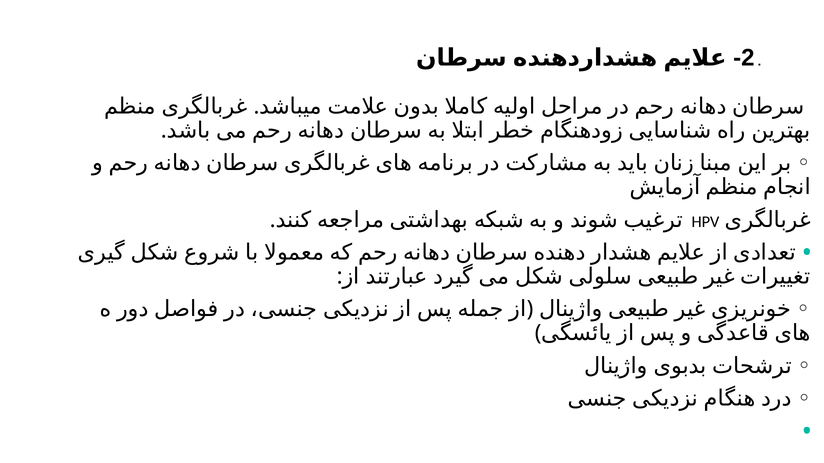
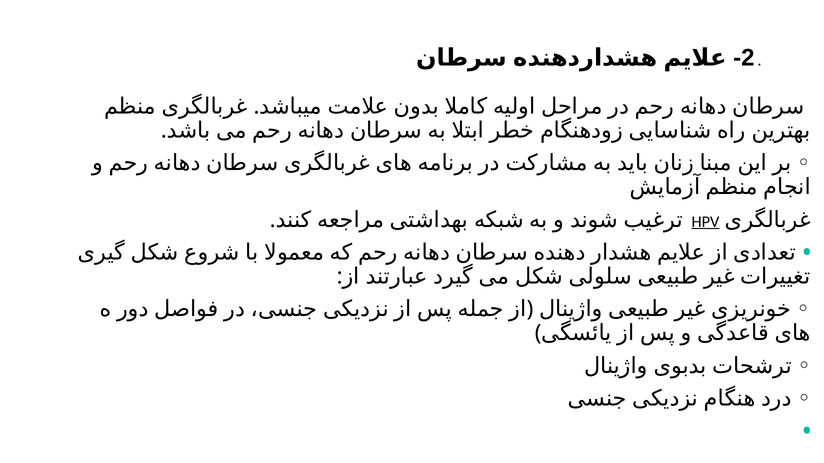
HPV underline: none -> present
